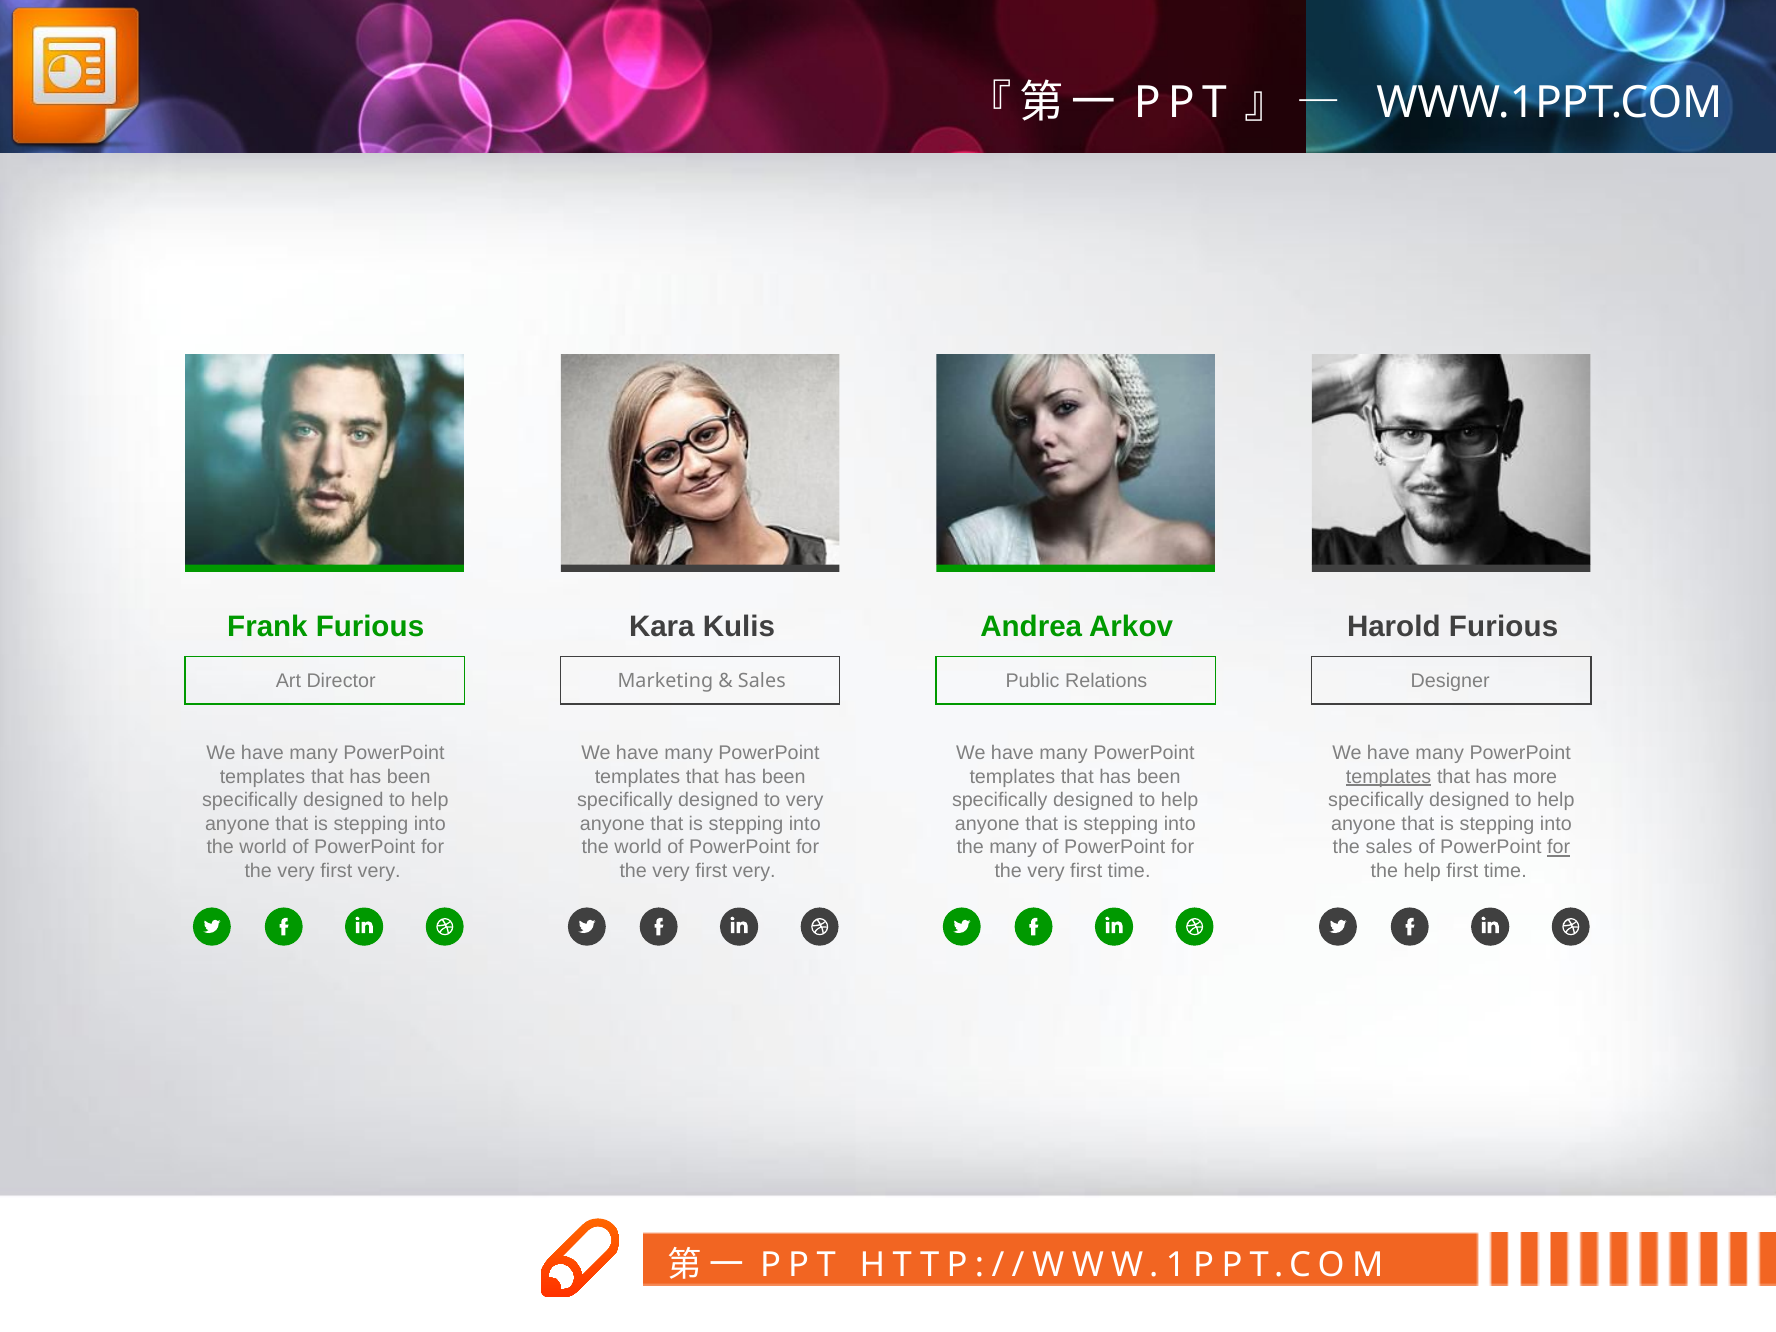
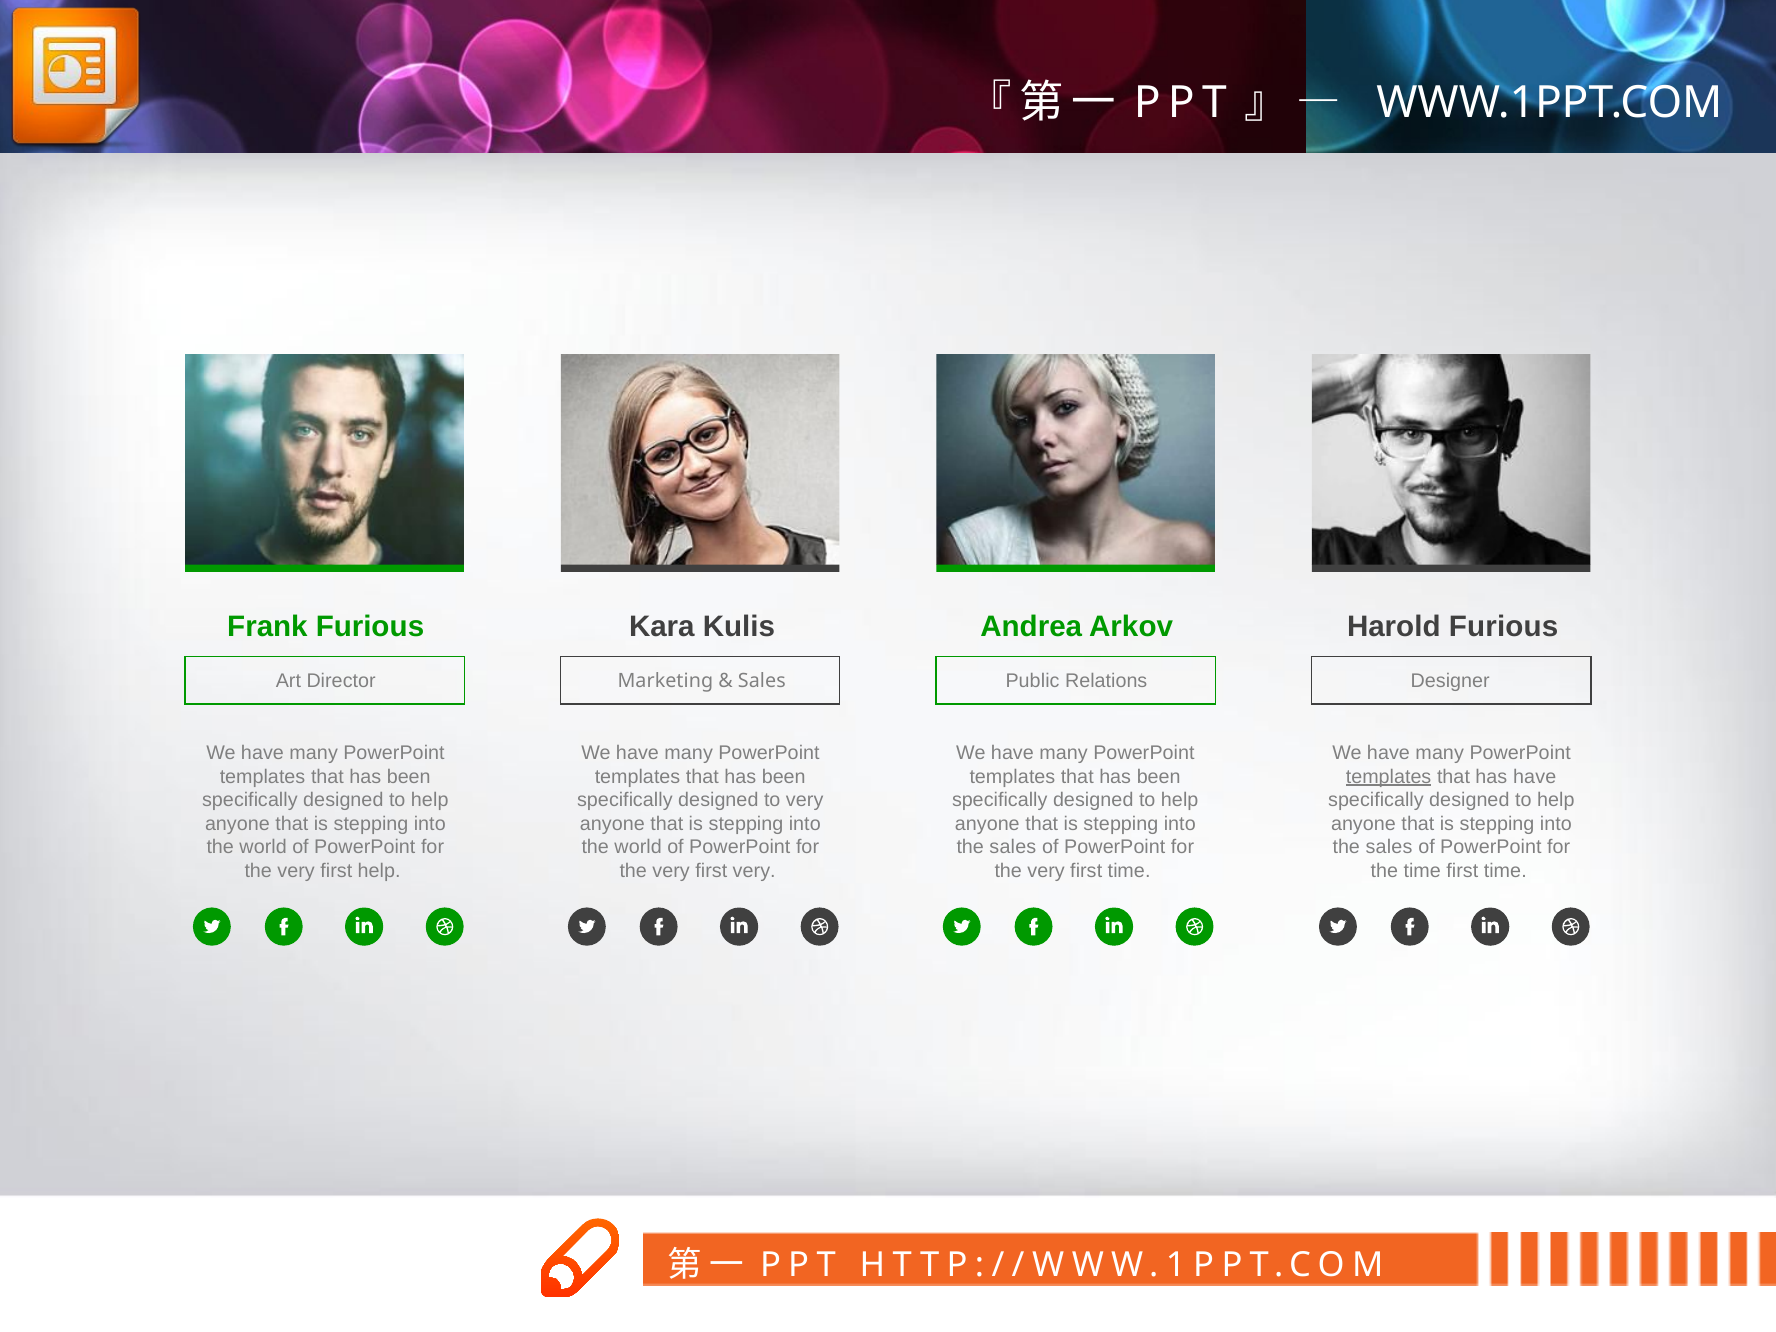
has more: more -> have
many at (1013, 847): many -> sales
for at (1559, 847) underline: present -> none
very at (379, 871): very -> help
the help: help -> time
